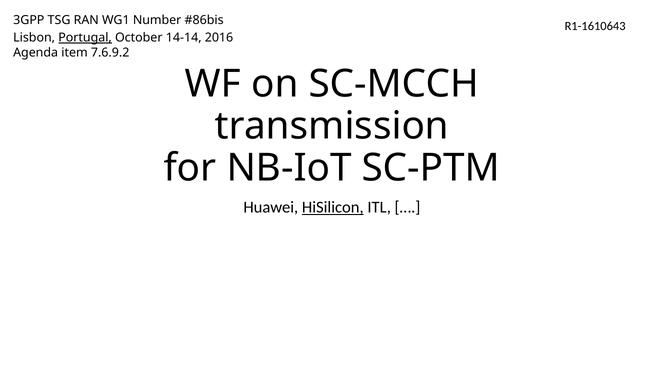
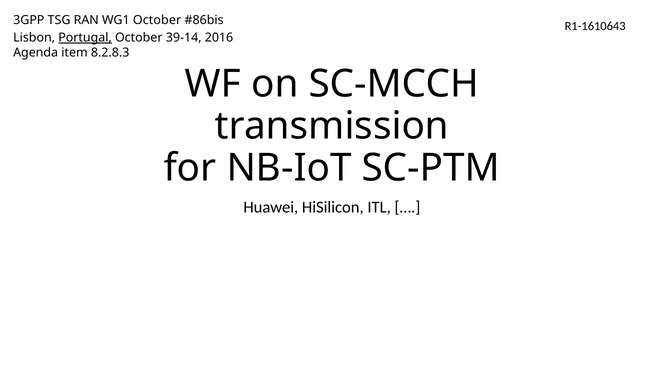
WG1 Number: Number -> October
14-14: 14-14 -> 39-14
7.6.9.2: 7.6.9.2 -> 8.2.8.3
HiSilicon underline: present -> none
